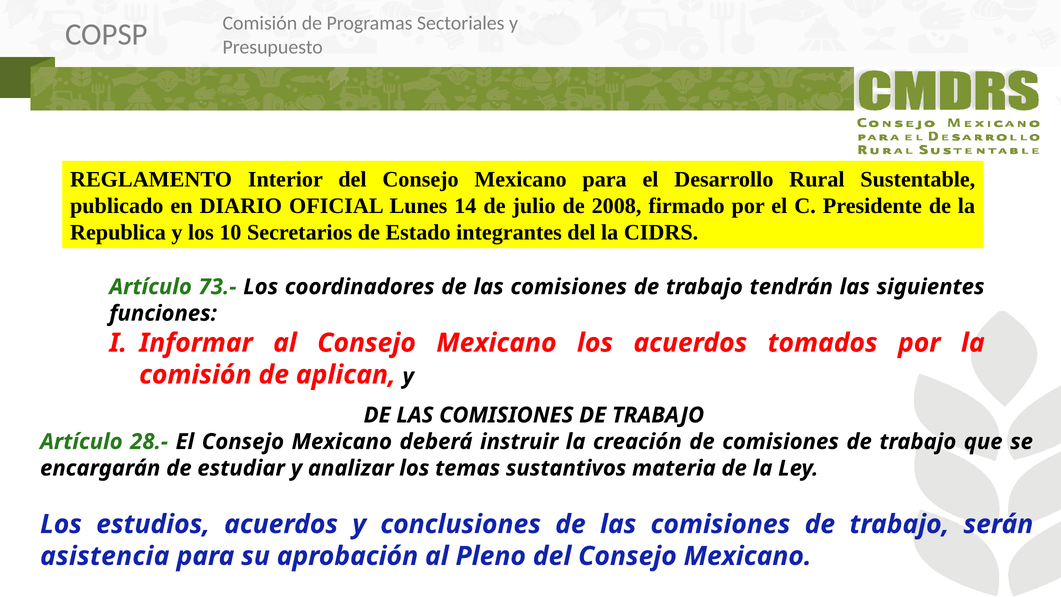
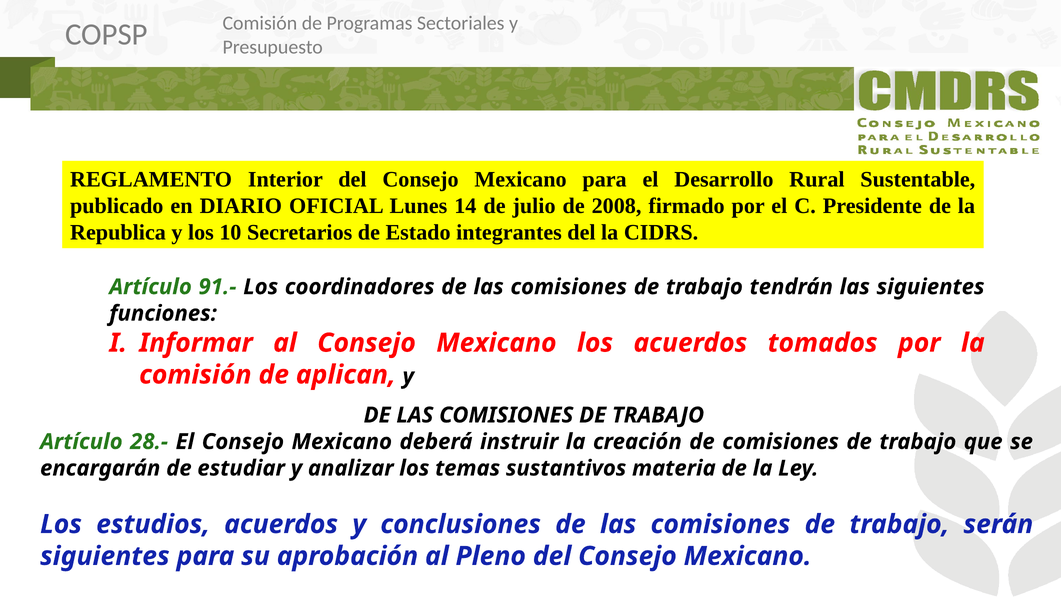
73.-: 73.- -> 91.-
asistencia at (105, 556): asistencia -> siguientes
